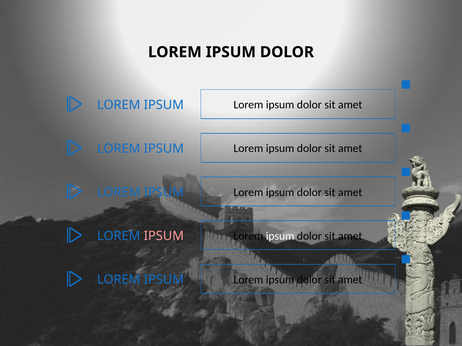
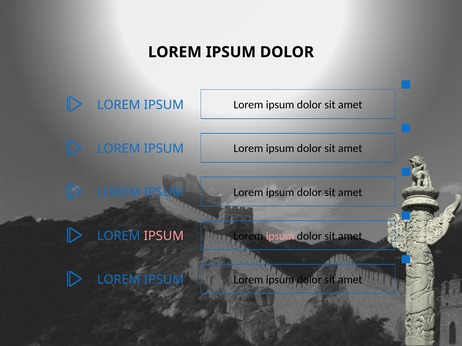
ipsum at (280, 236) colour: white -> pink
